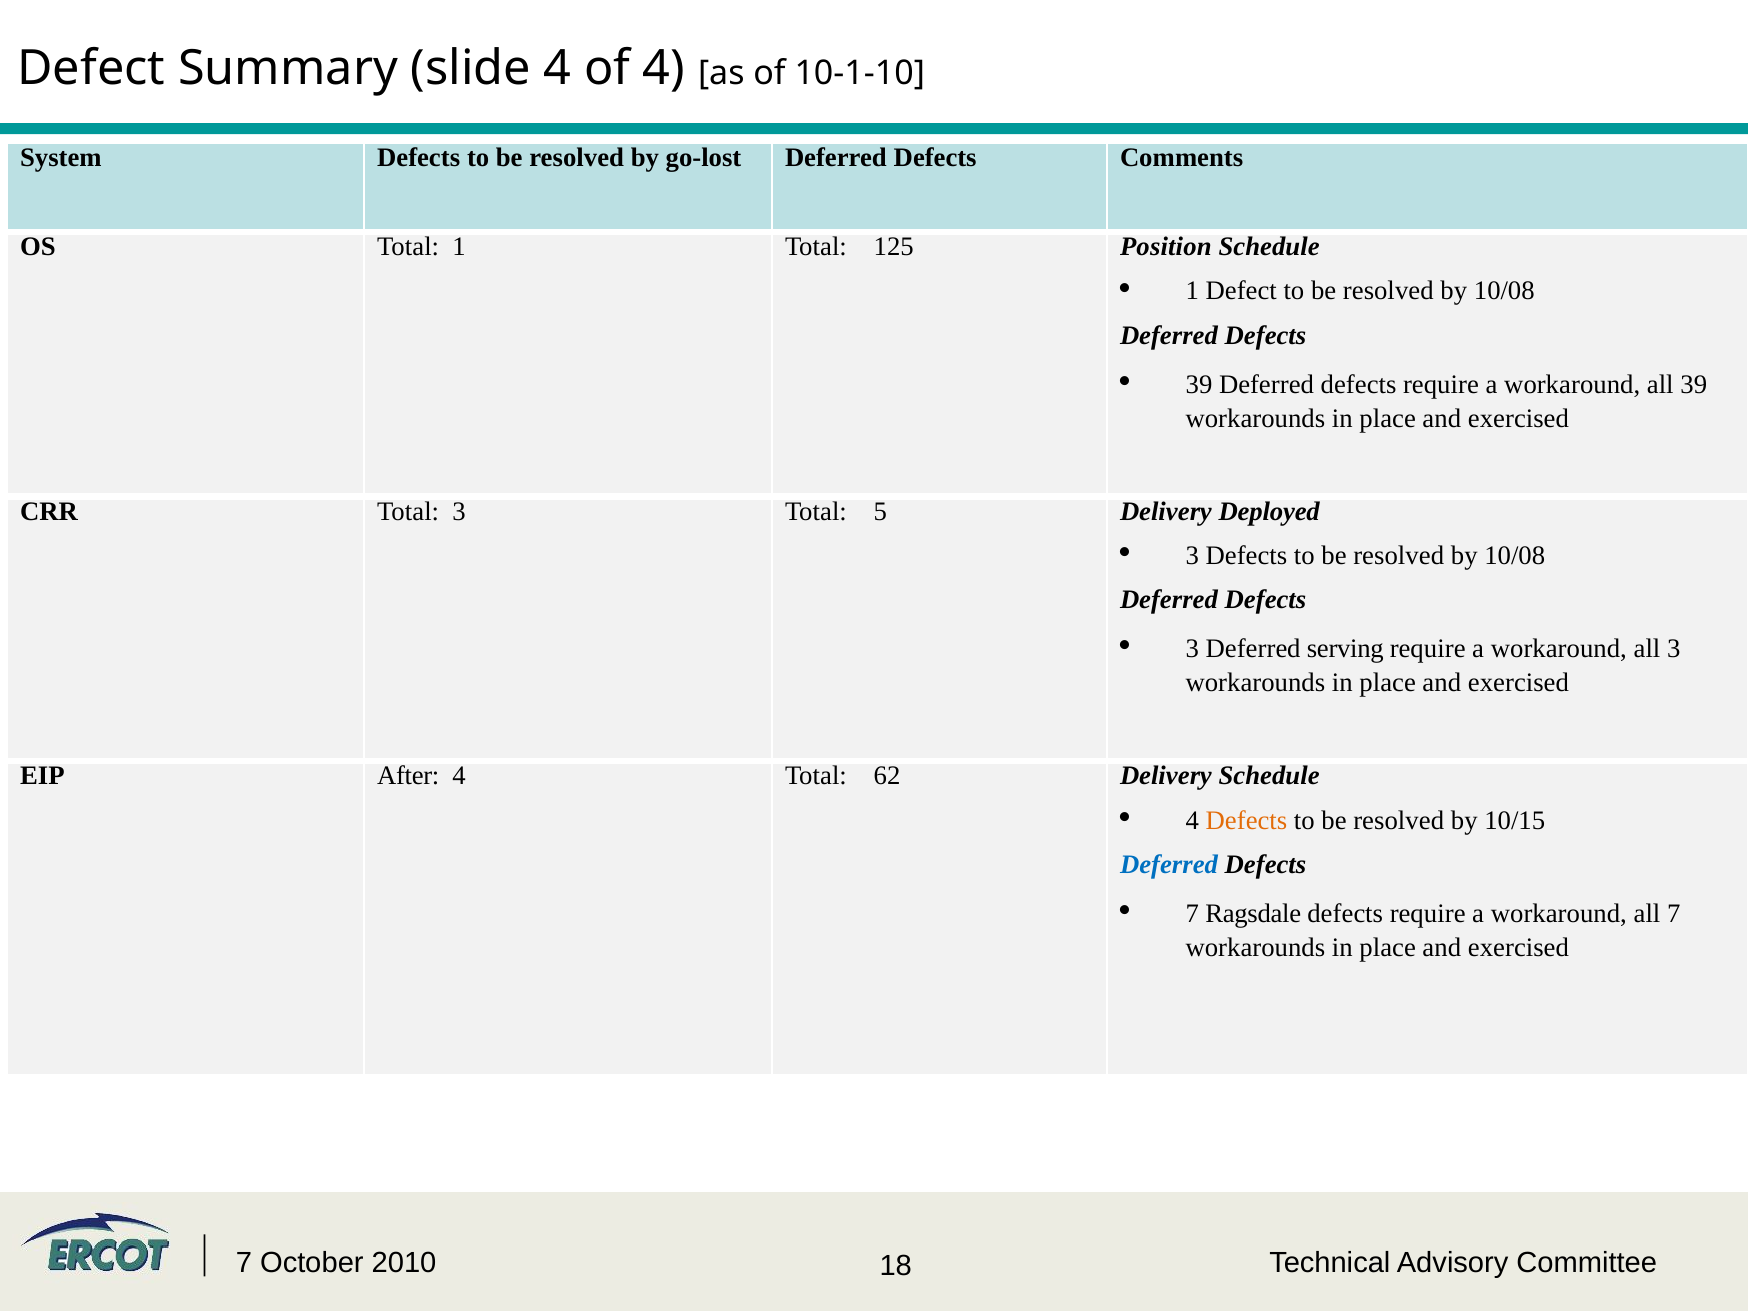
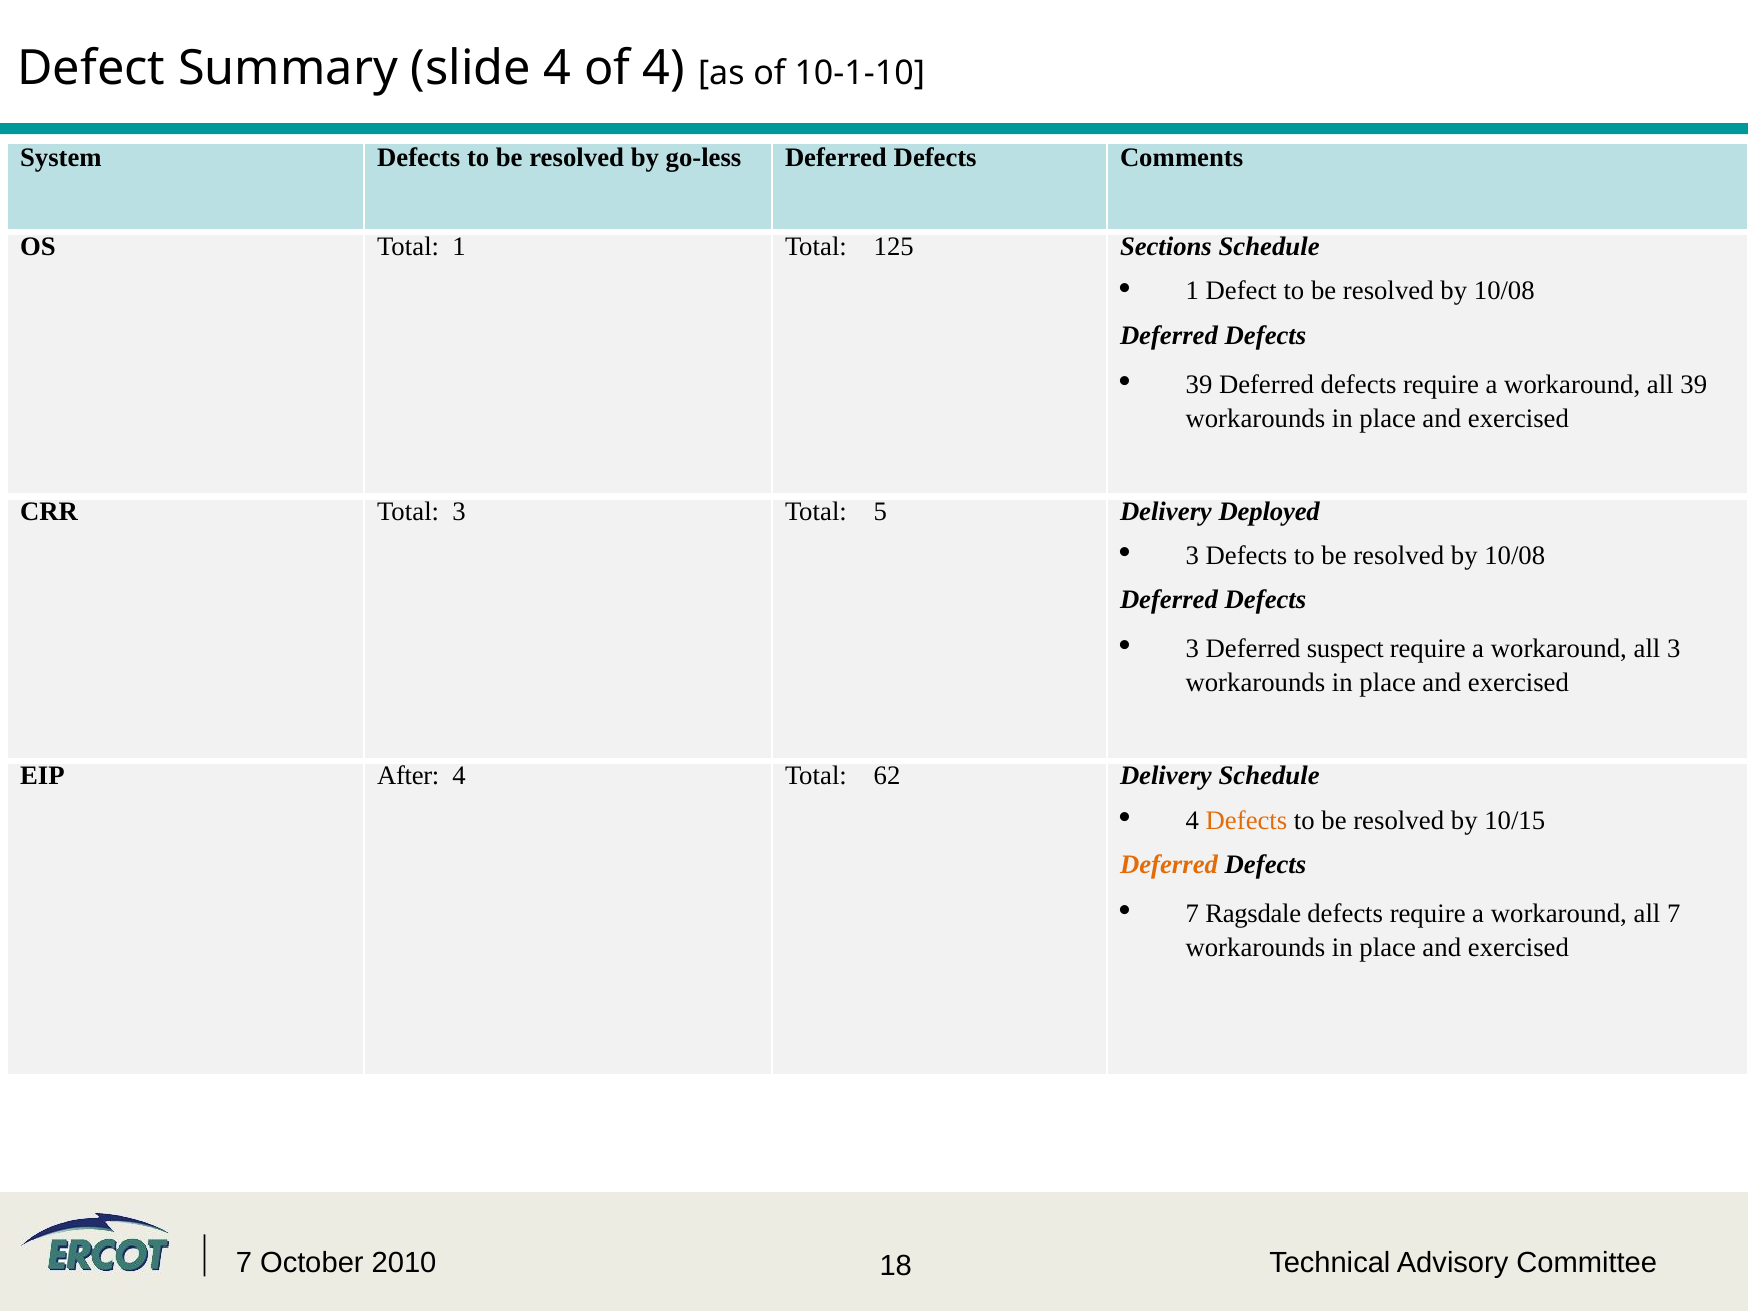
go-lost: go-lost -> go-less
Position: Position -> Sections
serving: serving -> suspect
Deferred at (1169, 865) colour: blue -> orange
